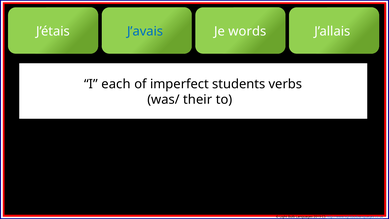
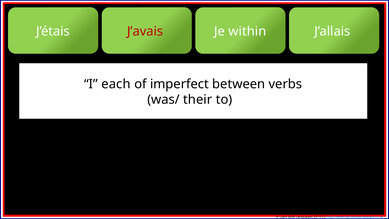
J’avais colour: blue -> red
words: words -> within
students: students -> between
